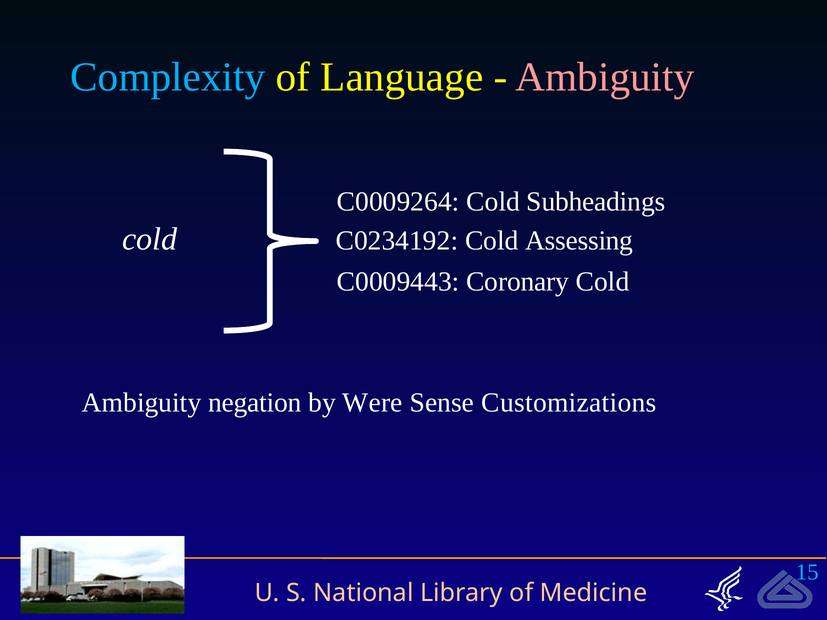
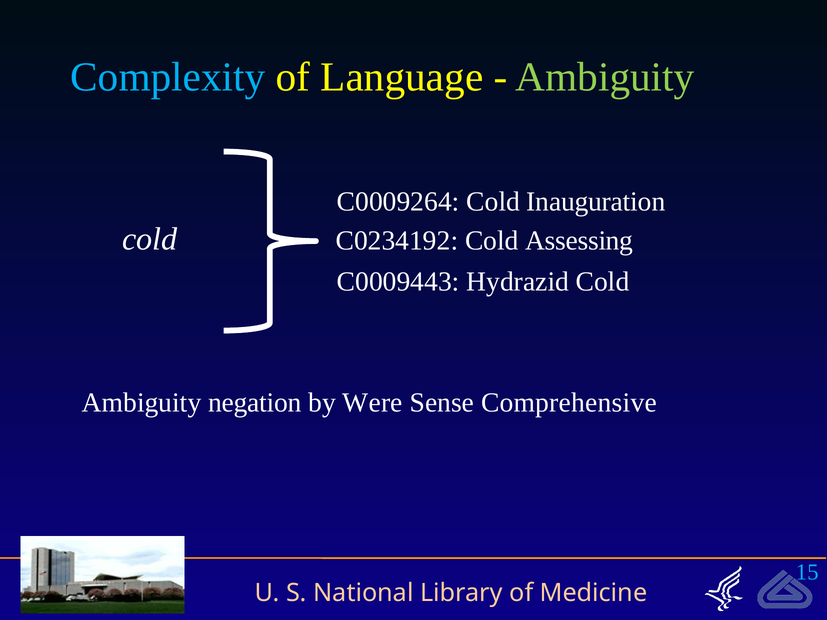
Ambiguity at (605, 77) colour: pink -> light green
Subheadings: Subheadings -> Inauguration
Coronary: Coronary -> Hydrazid
Customizations: Customizations -> Comprehensive
